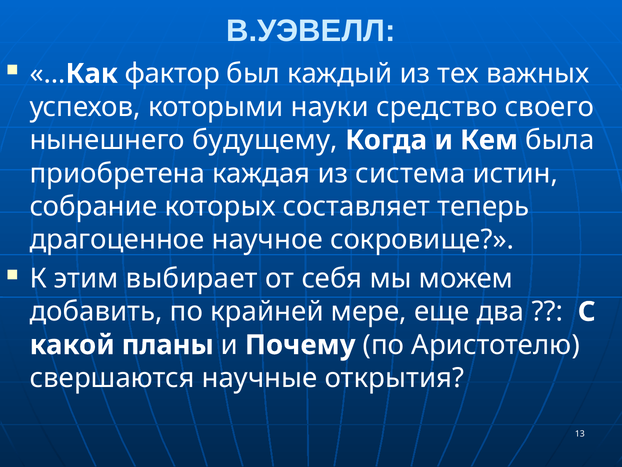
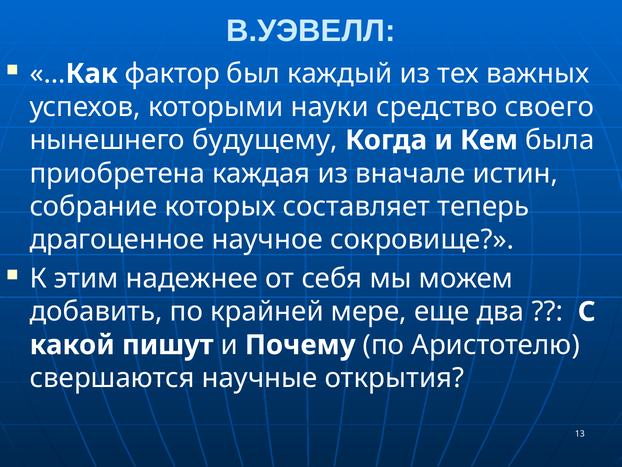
система: система -> вначале
выбирает: выбирает -> надежнее
планы: планы -> пишут
